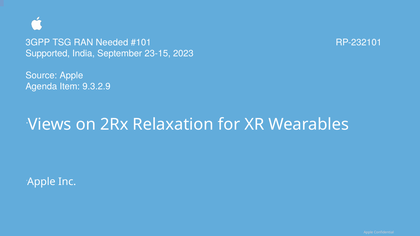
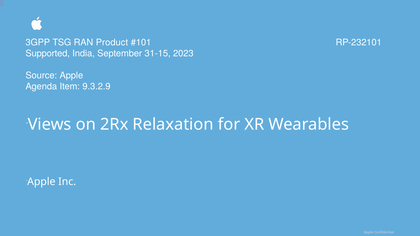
Needed: Needed -> Product
23-15: 23-15 -> 31-15
